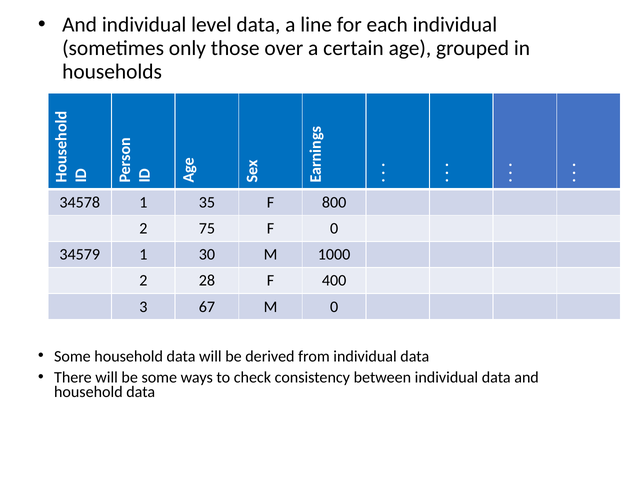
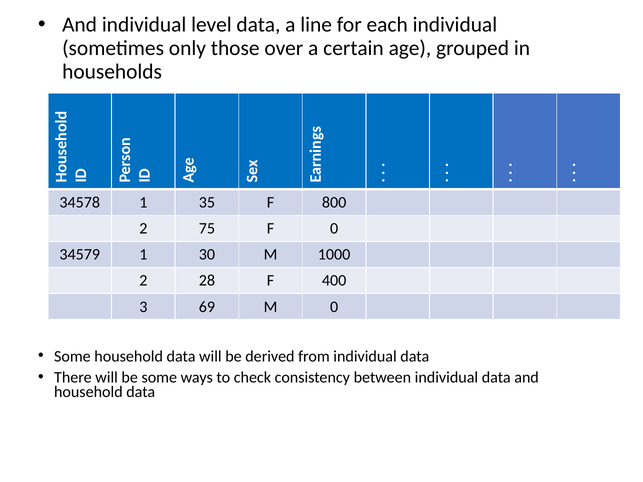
67: 67 -> 69
